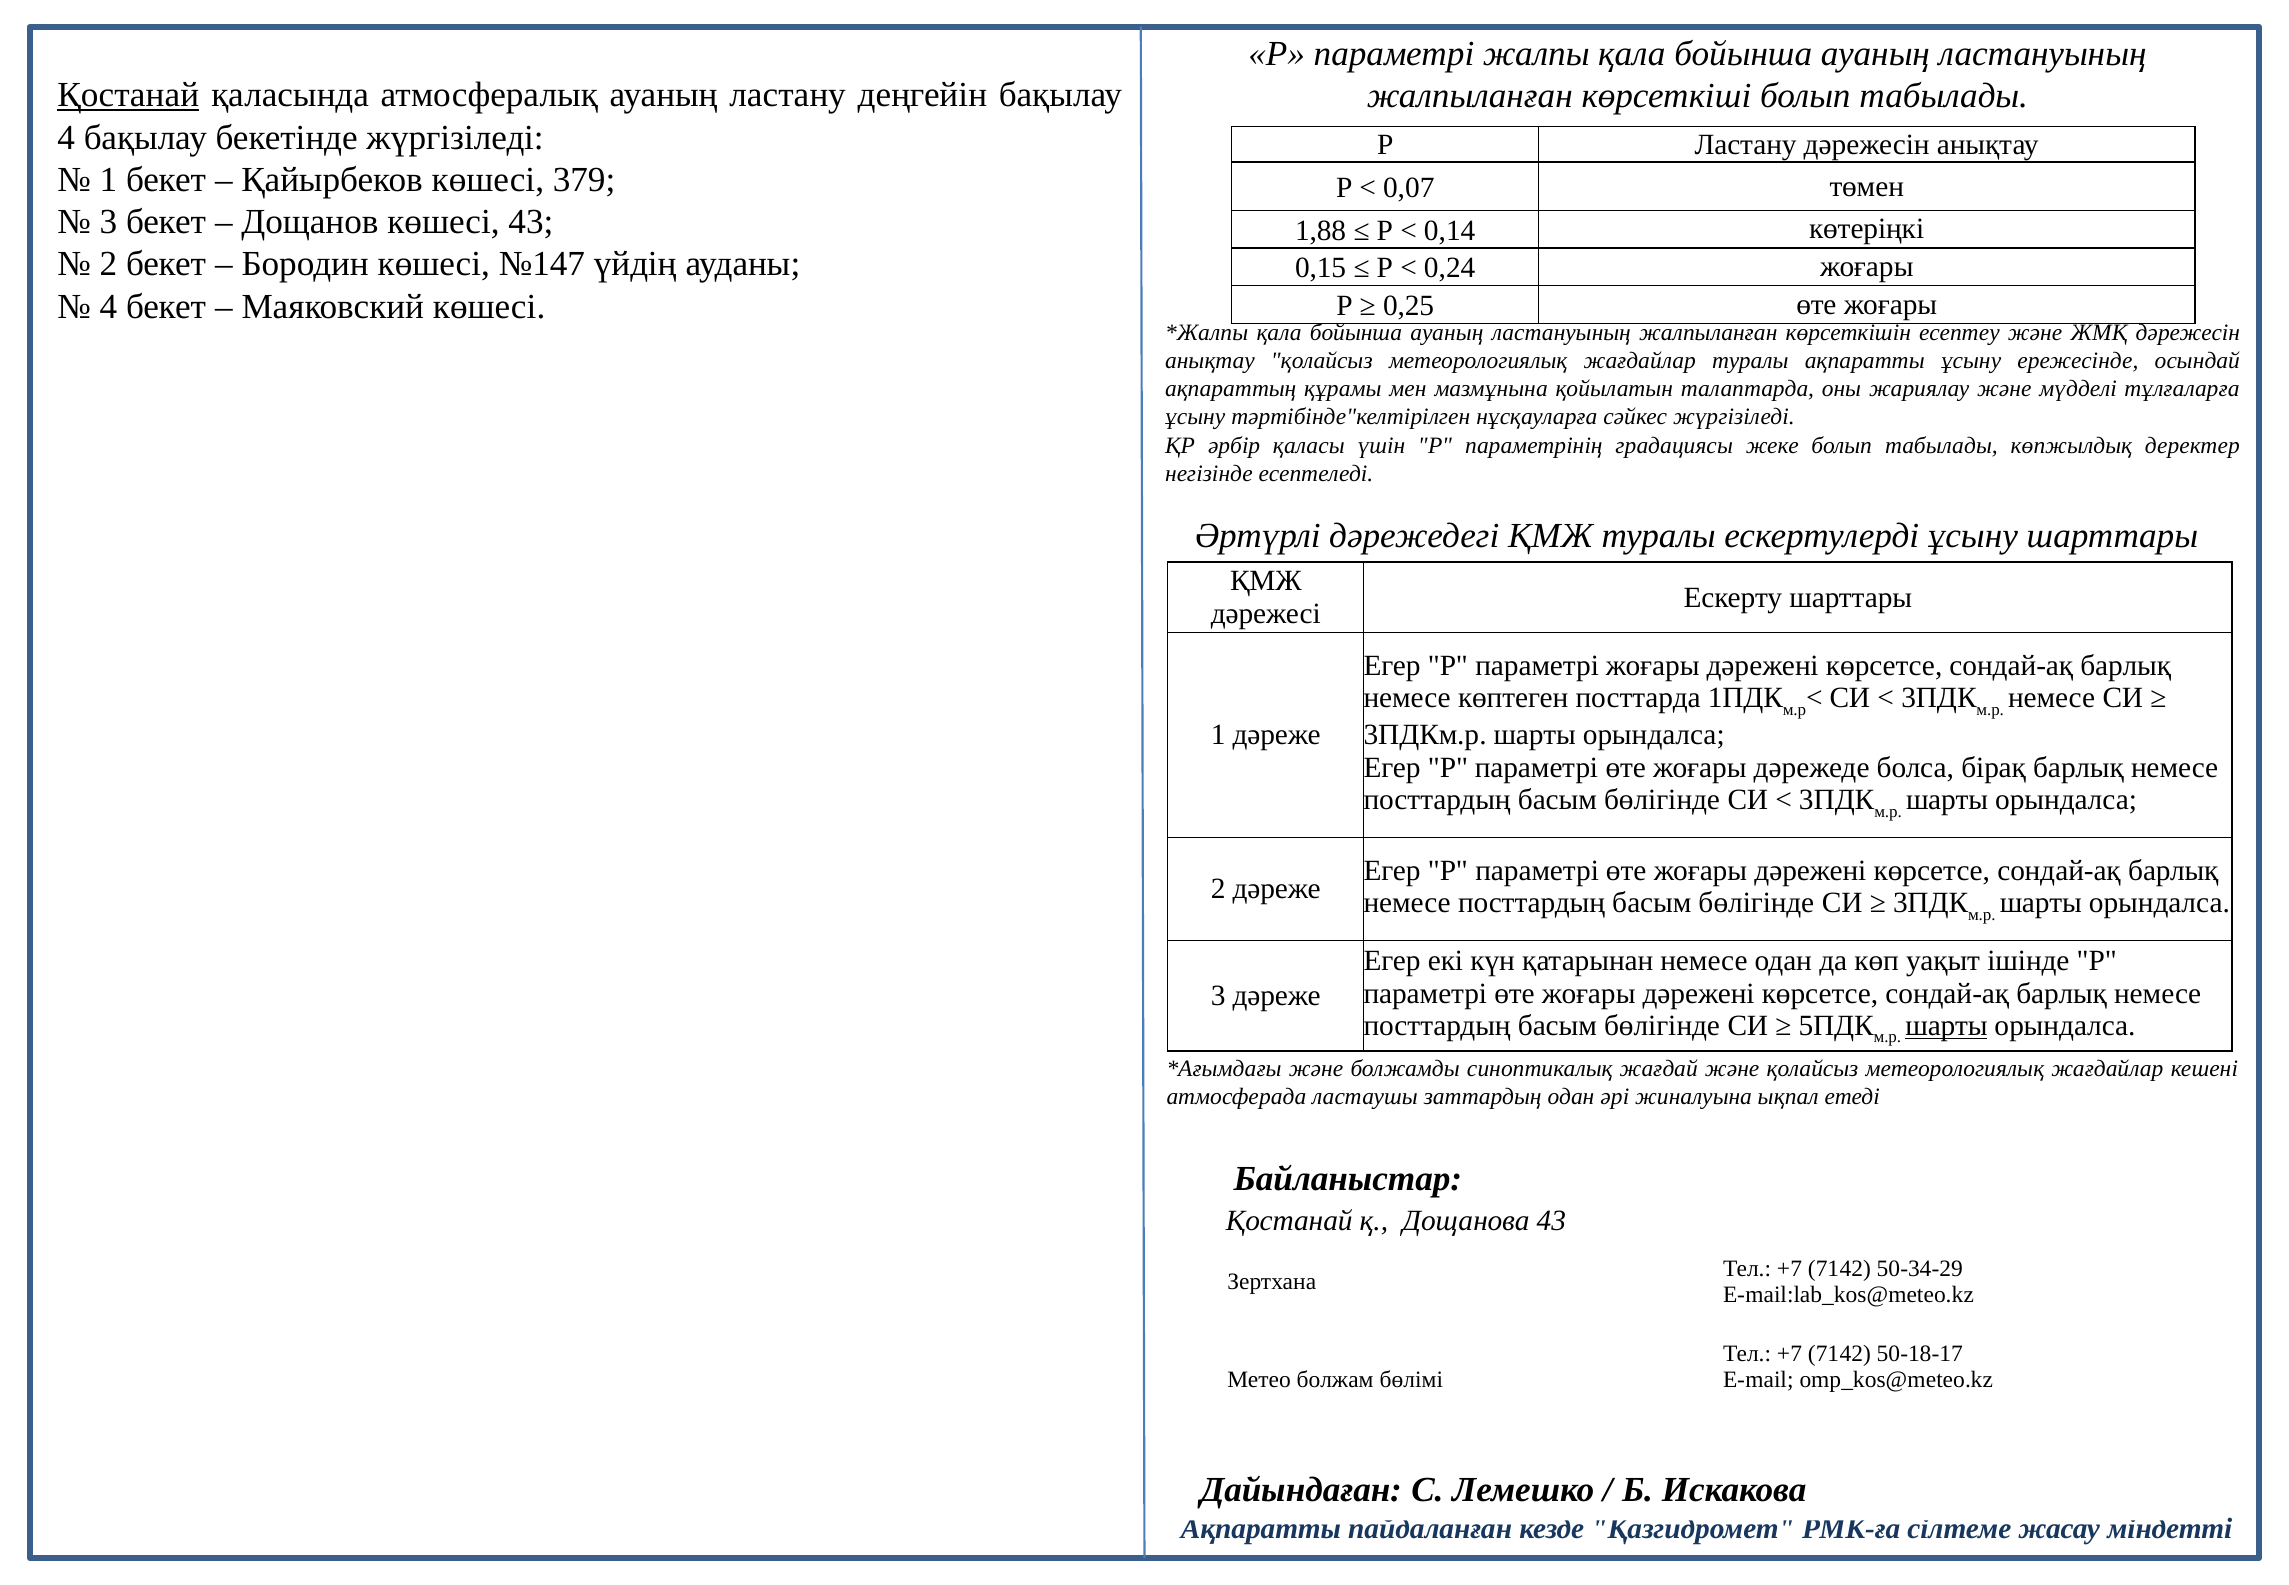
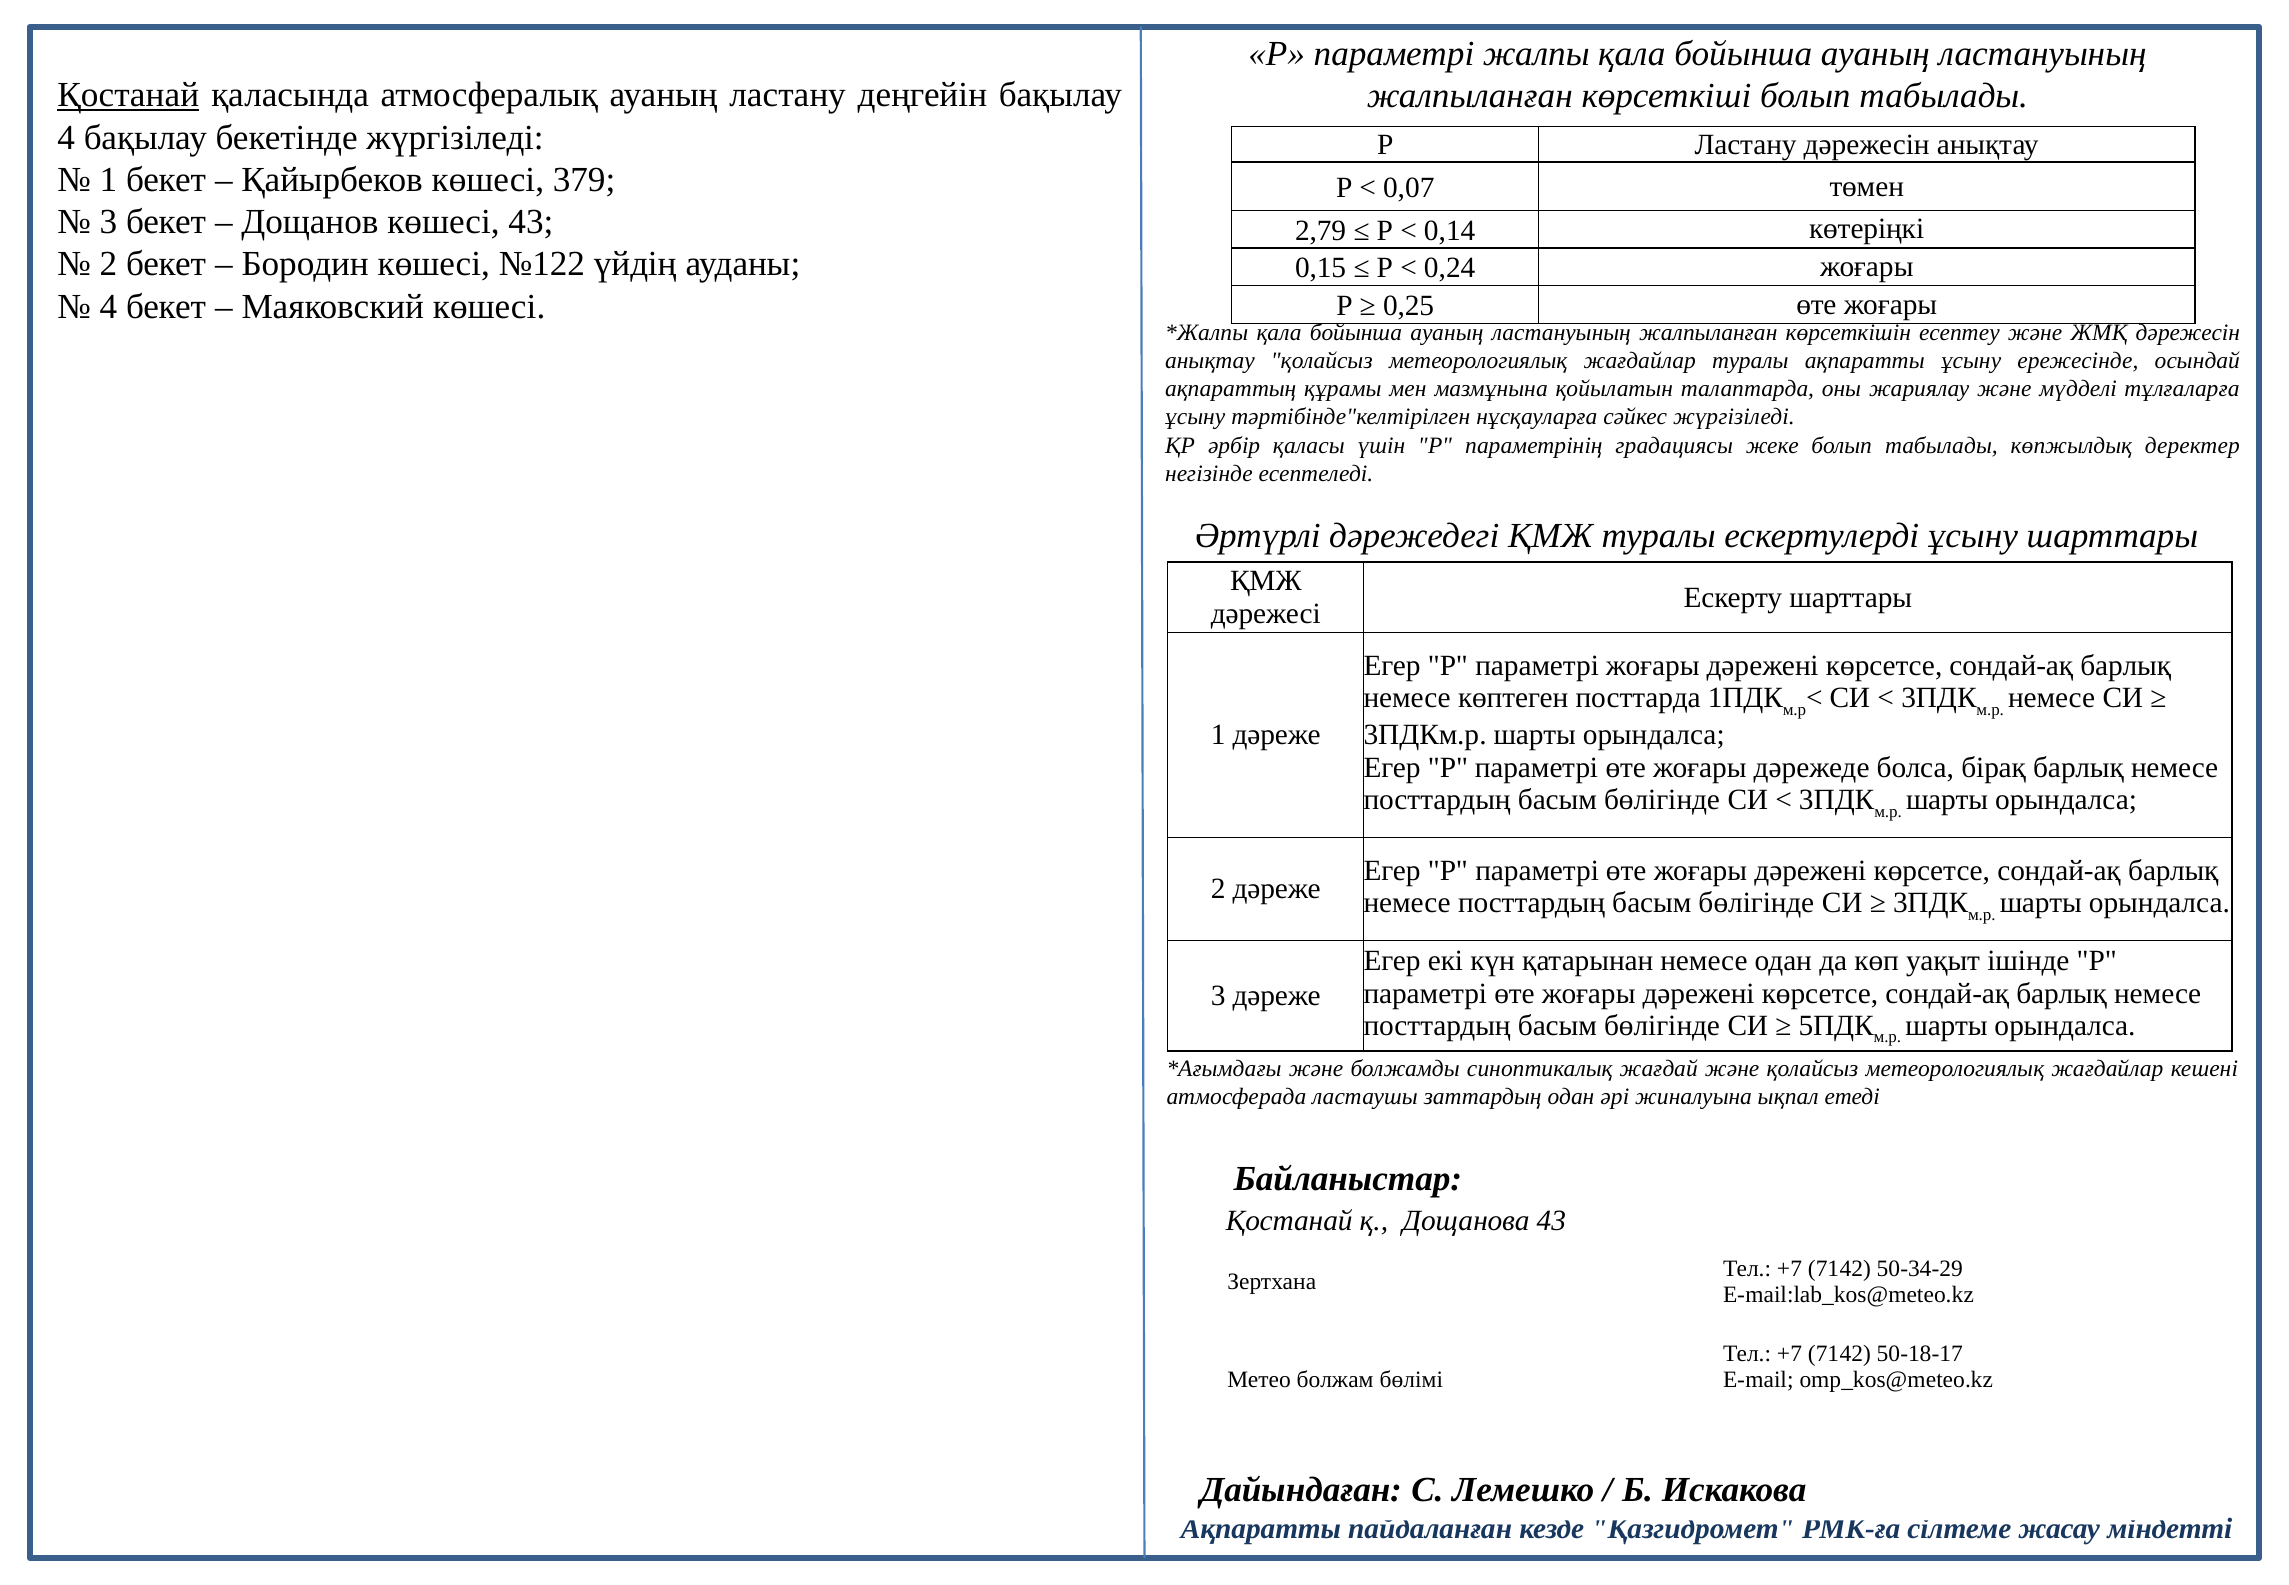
1,88: 1,88 -> 2,79
№147: №147 -> №122
шарты at (1946, 1026) underline: present -> none
